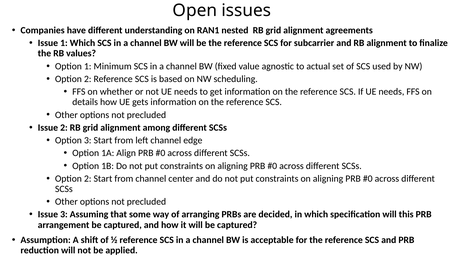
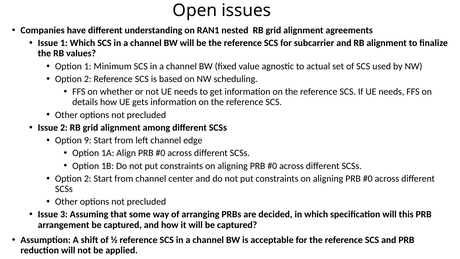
Option 3: 3 -> 9
